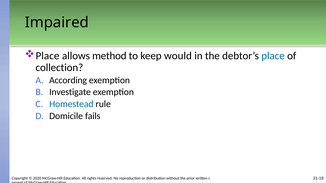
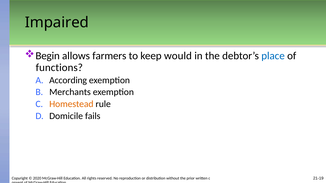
Place at (48, 56): Place -> Begin
method: method -> farmers
collection: collection -> functions
Investigate: Investigate -> Merchants
Homestead colour: blue -> orange
